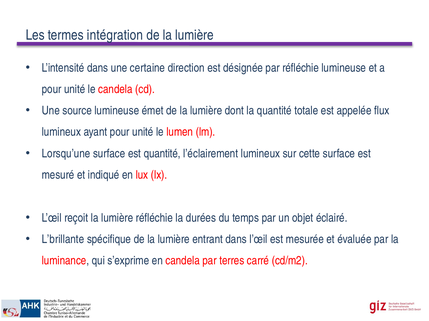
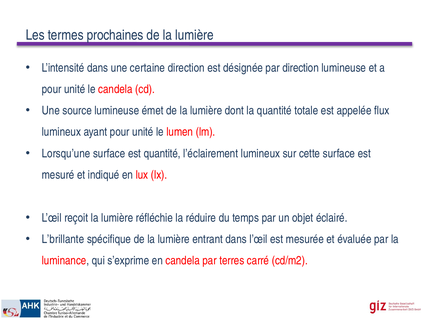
intégration: intégration -> prochaines
par réfléchie: réfléchie -> direction
durées: durées -> réduire
